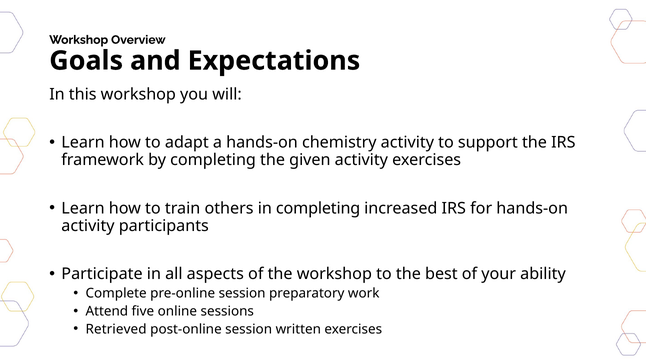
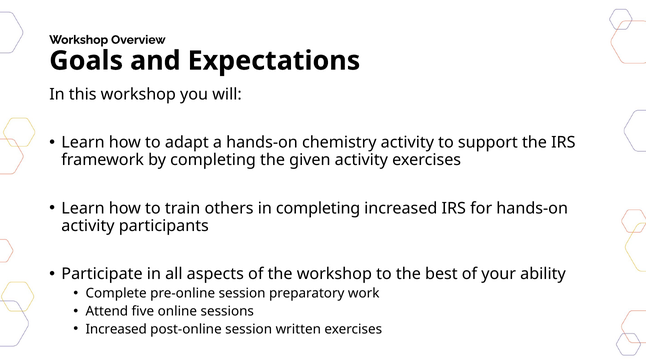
Retrieved at (116, 329): Retrieved -> Increased
